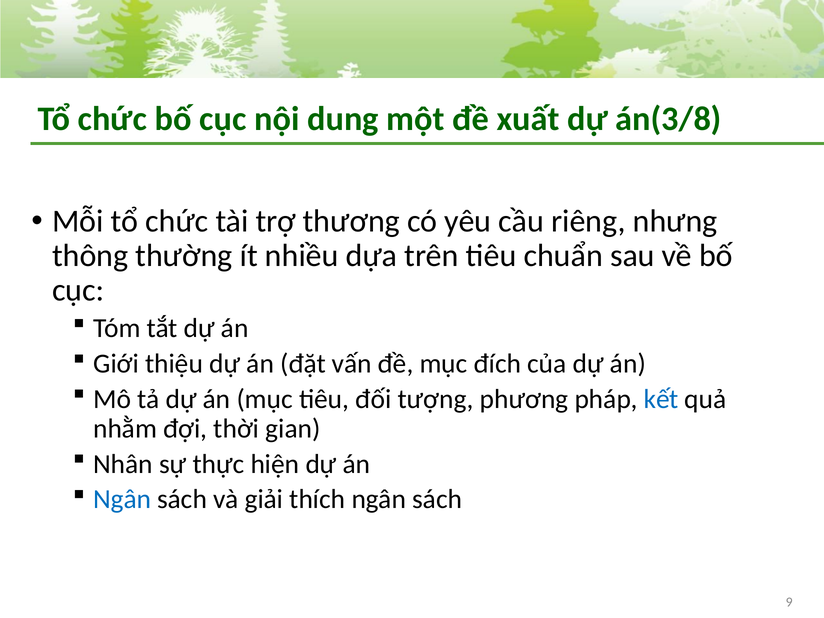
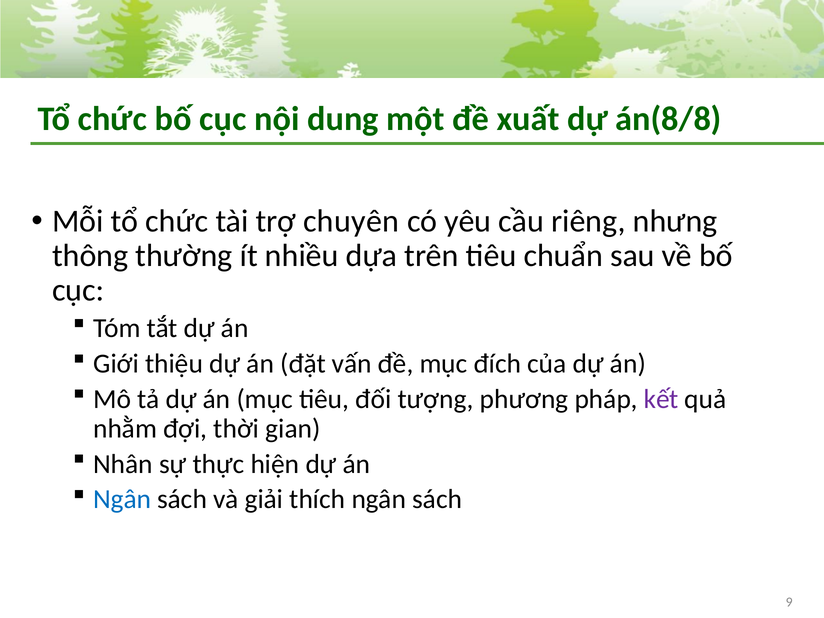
án(3/8: án(3/8 -> án(8/8
thương: thương -> chuyên
kết colour: blue -> purple
